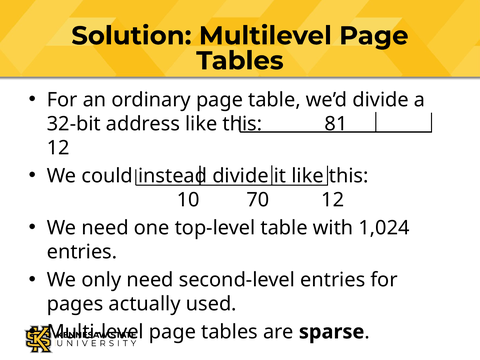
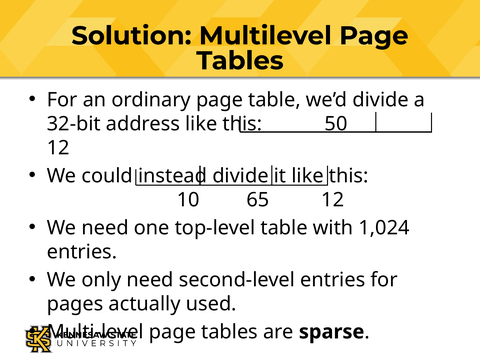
81: 81 -> 50
70: 70 -> 65
